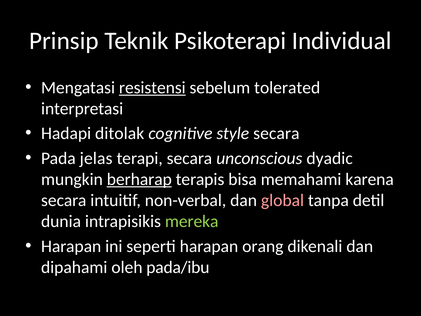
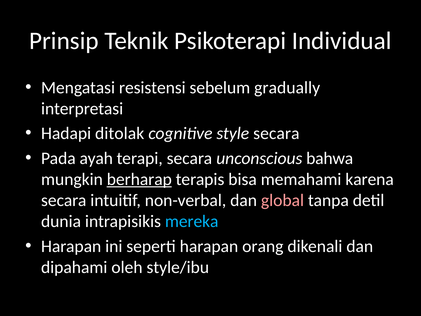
resistensi underline: present -> none
tolerated: tolerated -> gradually
jelas: jelas -> ayah
dyadic: dyadic -> bahwa
mereka colour: light green -> light blue
pada/ibu: pada/ibu -> style/ibu
